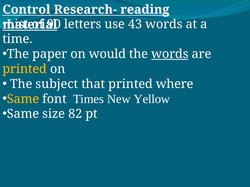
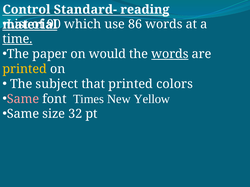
Research-: Research- -> Standard-
letters: letters -> which
43: 43 -> 86
time underline: none -> present
where: where -> colors
Same at (23, 99) colour: yellow -> pink
82: 82 -> 32
